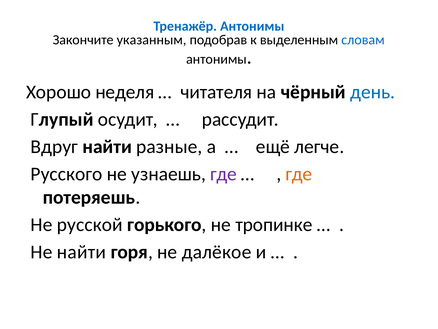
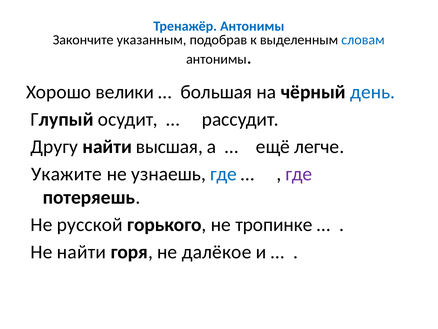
неделя: неделя -> велики
читателя: читателя -> большая
Вдруг: Вдруг -> Другу
разные: разные -> высшая
Русского: Русского -> Укажите
где at (224, 174) colour: purple -> blue
где at (299, 174) colour: orange -> purple
